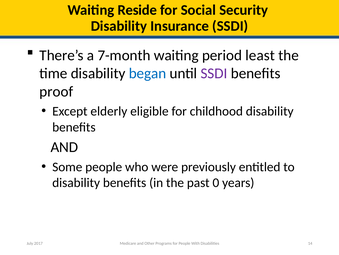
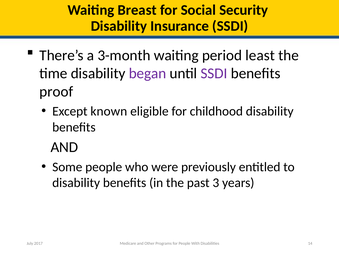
Reside: Reside -> Breast
7-month: 7-month -> 3-month
began colour: blue -> purple
elderly: elderly -> known
0: 0 -> 3
